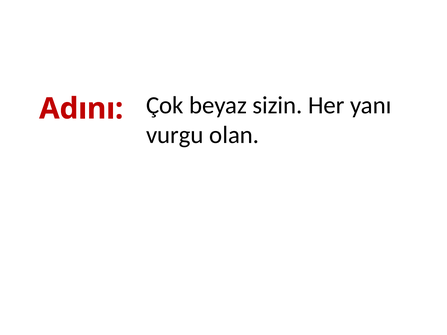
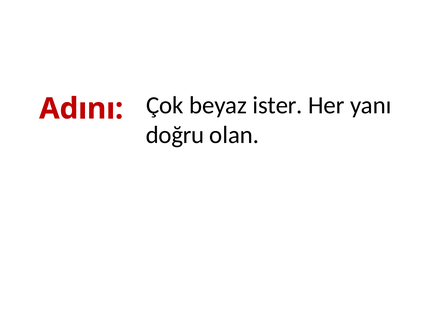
sizin: sizin -> ister
vurgu: vurgu -> doğru
